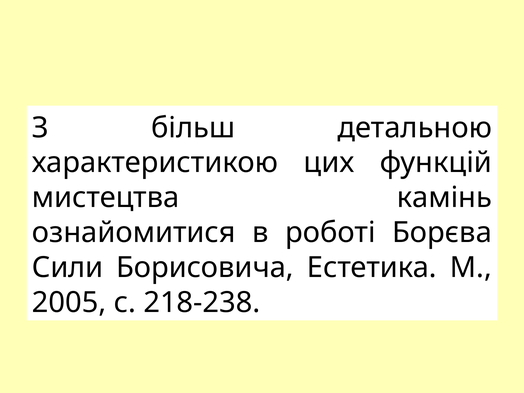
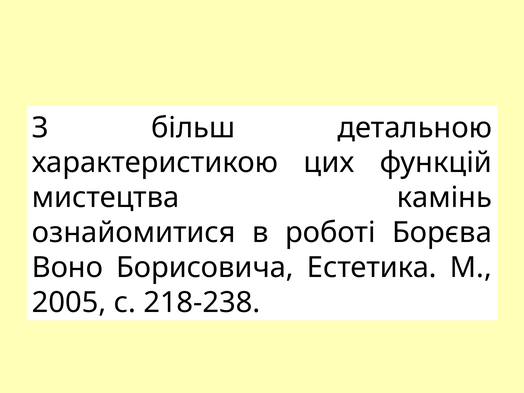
Сили: Сили -> Воно
